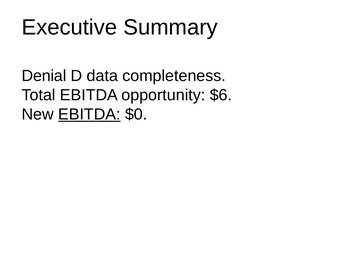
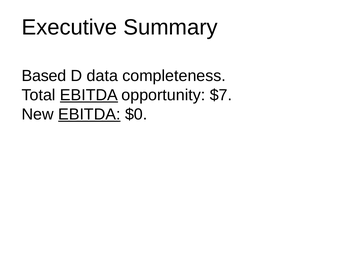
Denial: Denial -> Based
EBITDA at (89, 95) underline: none -> present
$6: $6 -> $7
